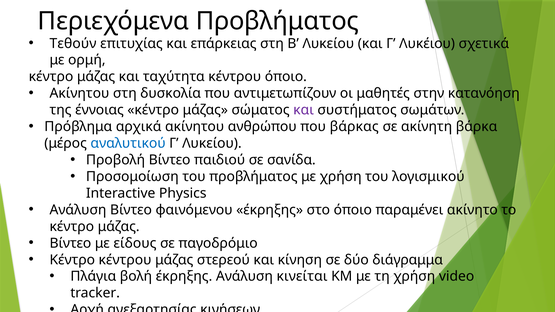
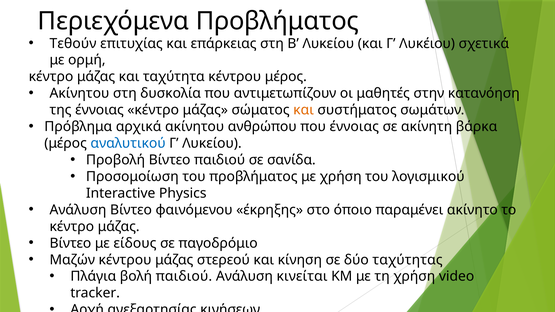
κέντρου όποιο: όποιο -> μέρος
και at (304, 110) colour: purple -> orange
που βάρκας: βάρκας -> έννοιας
Κέντρο at (72, 260): Κέντρο -> Μαζών
διάγραμμα: διάγραμμα -> ταχύτητας
βολή έκρηξης: έκρηξης -> παιδιού
